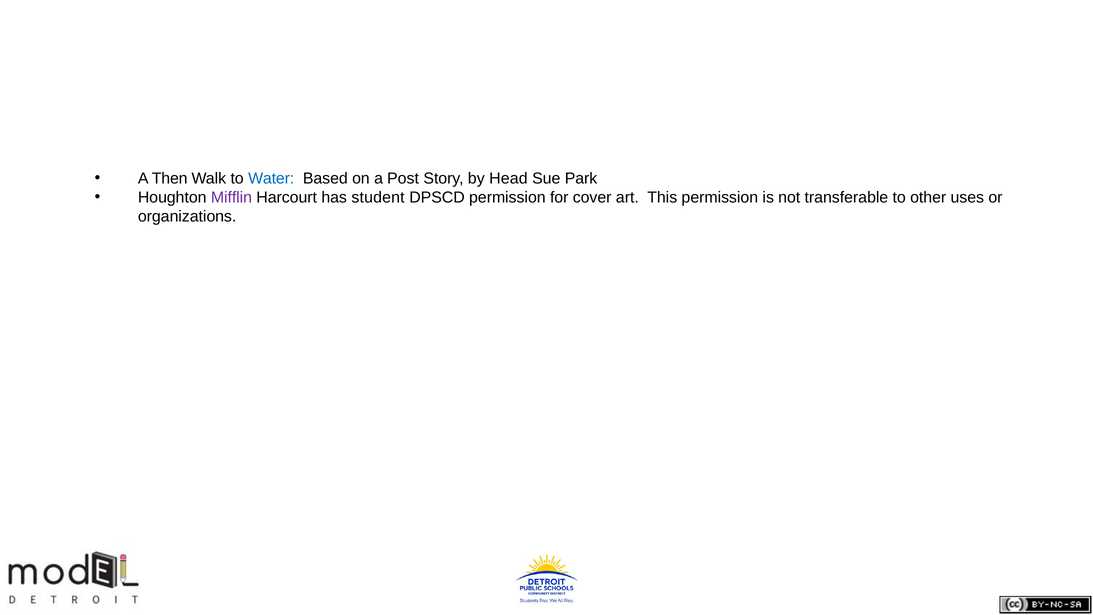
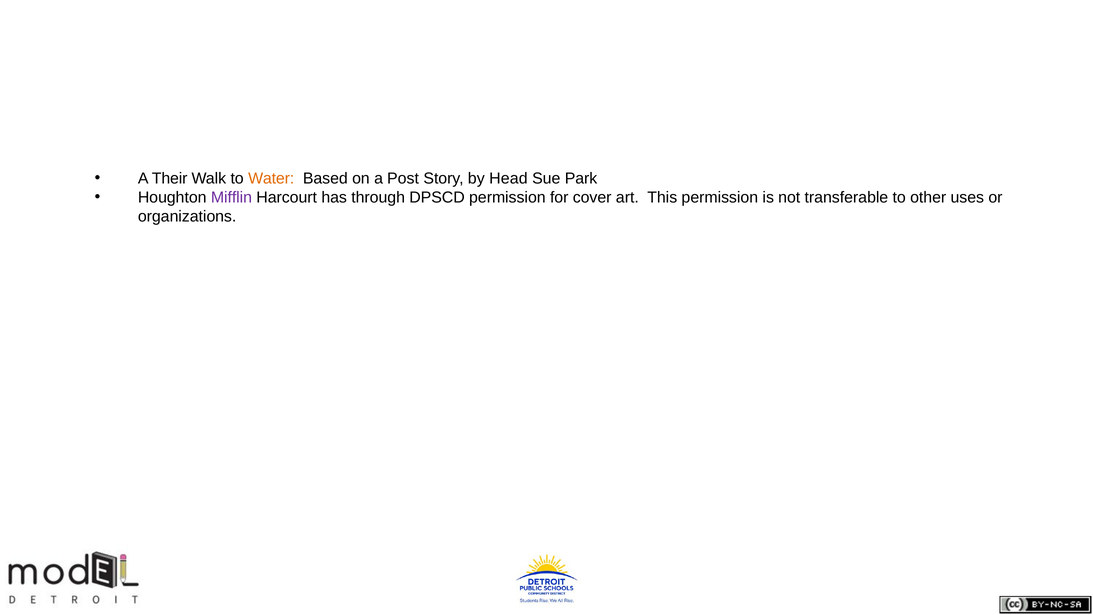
Then: Then -> Their
Water colour: blue -> orange
student: student -> through
